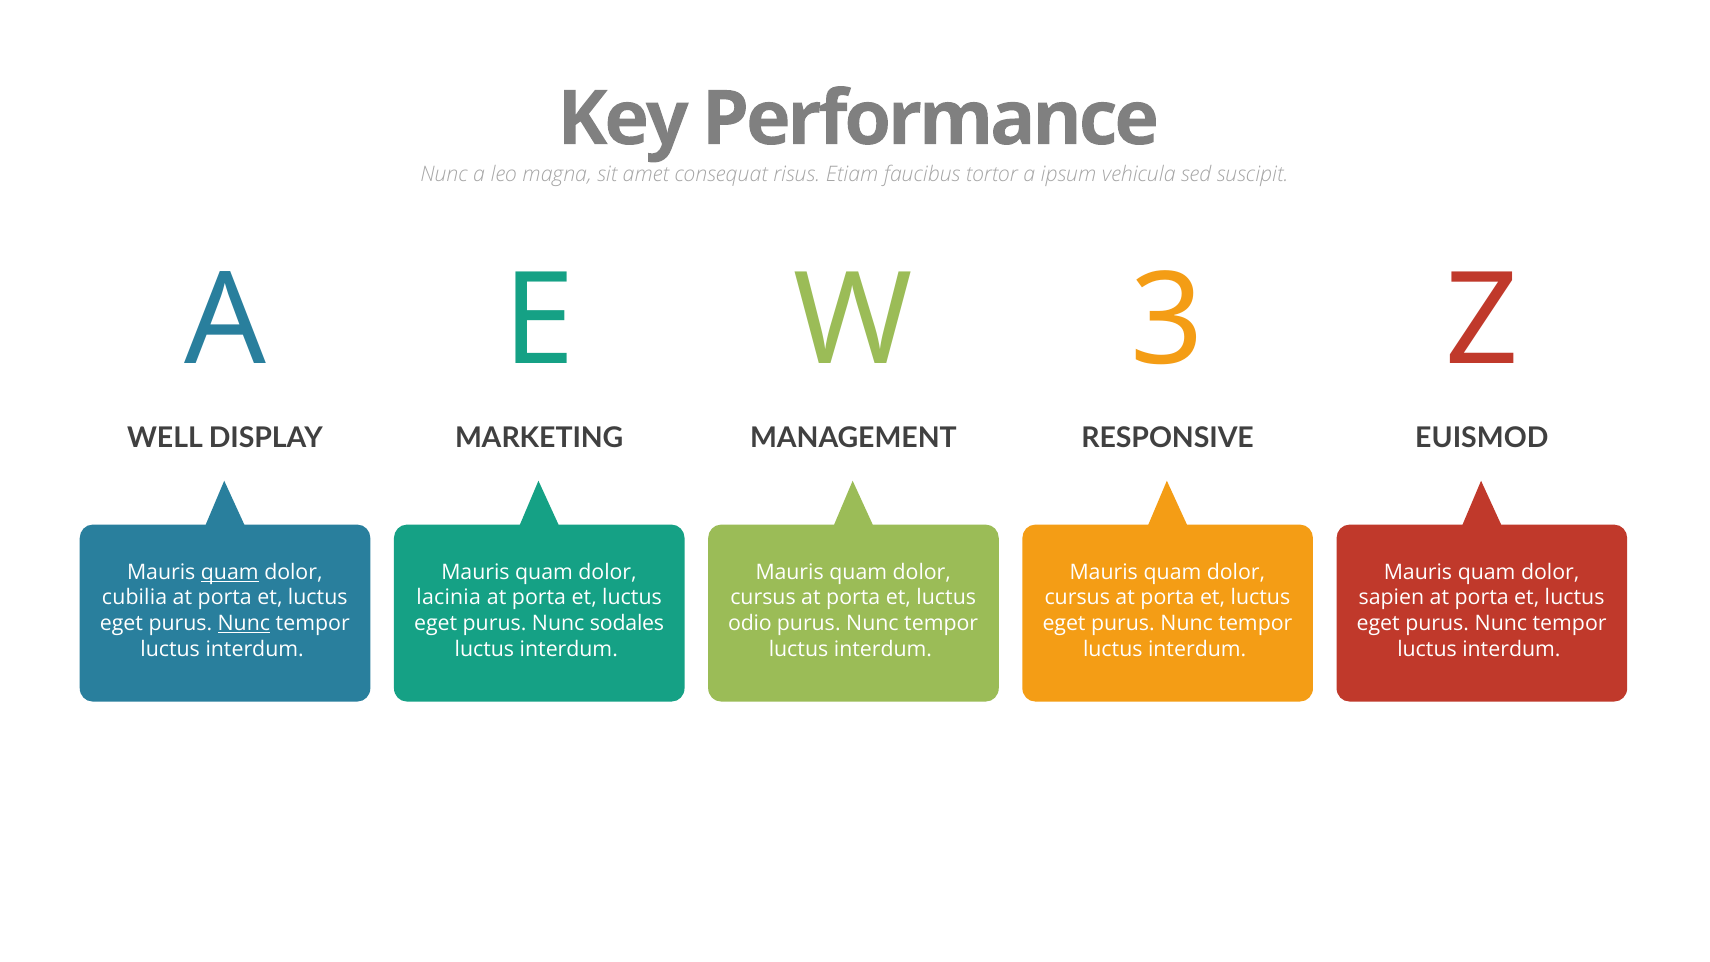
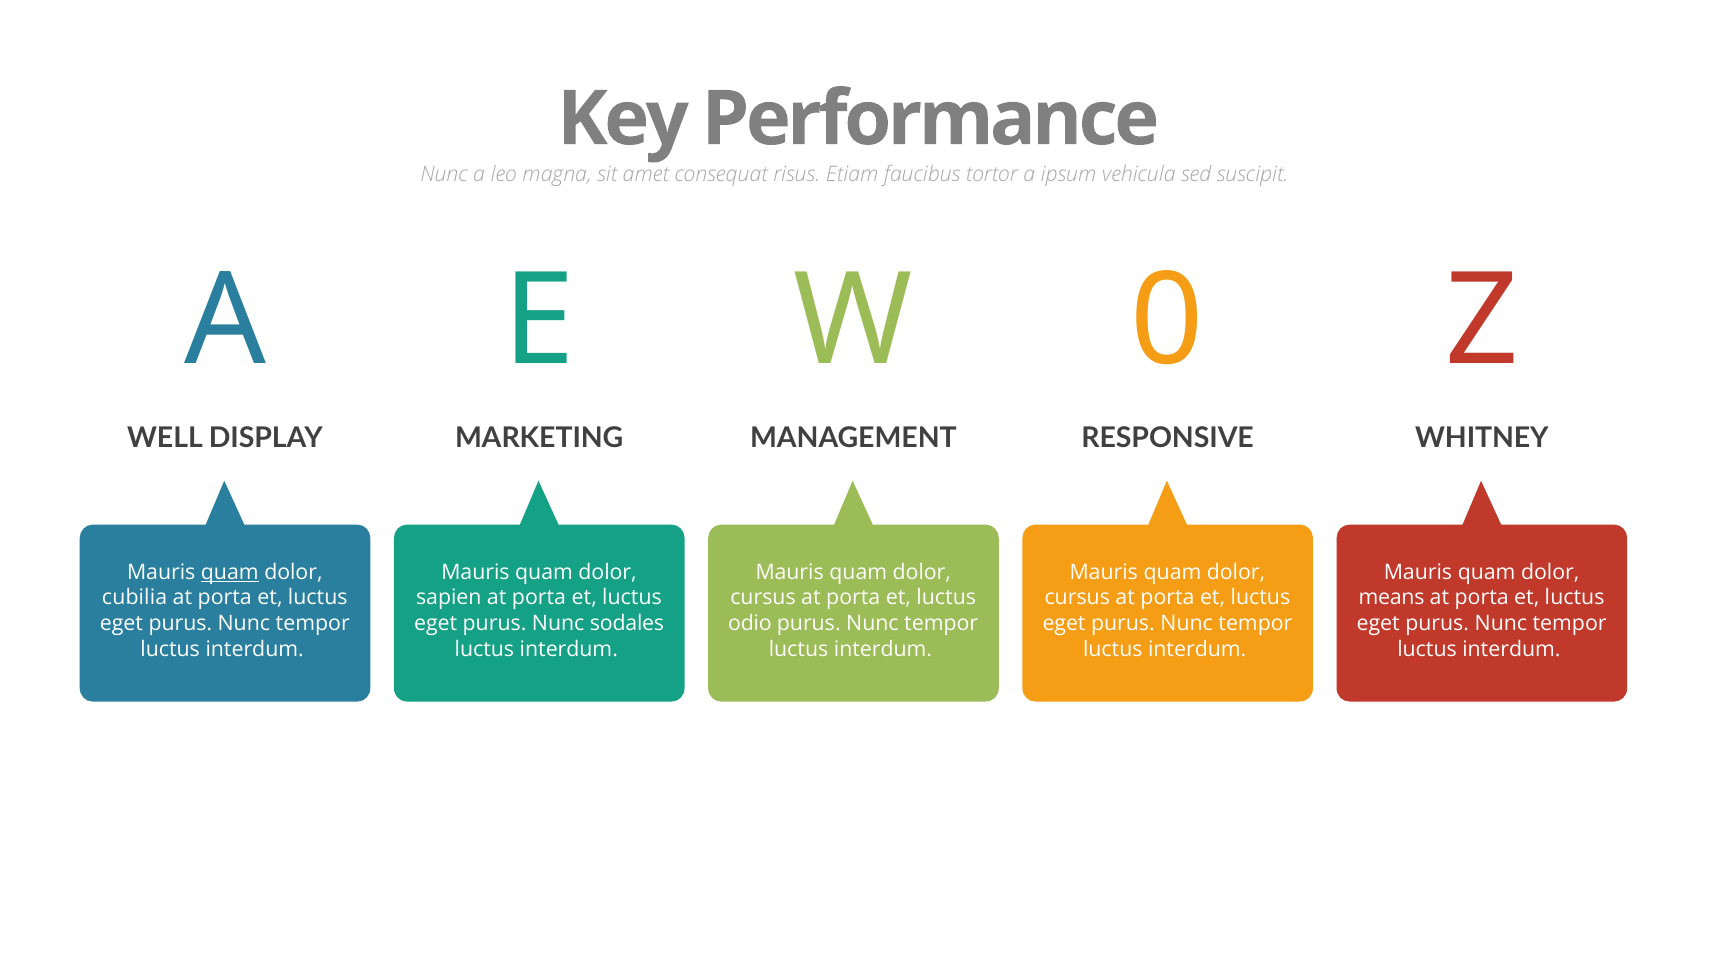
3: 3 -> 0
EUISMOD: EUISMOD -> WHITNEY
lacinia: lacinia -> sapien
sapien: sapien -> means
Nunc at (244, 623) underline: present -> none
